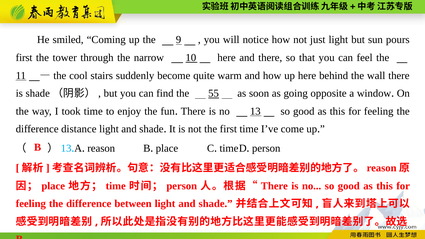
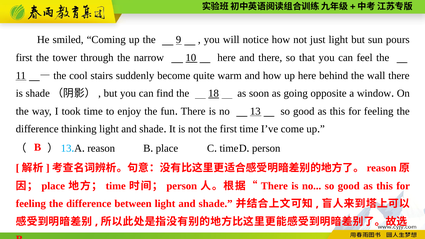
55: 55 -> 18
distance: distance -> thinking
